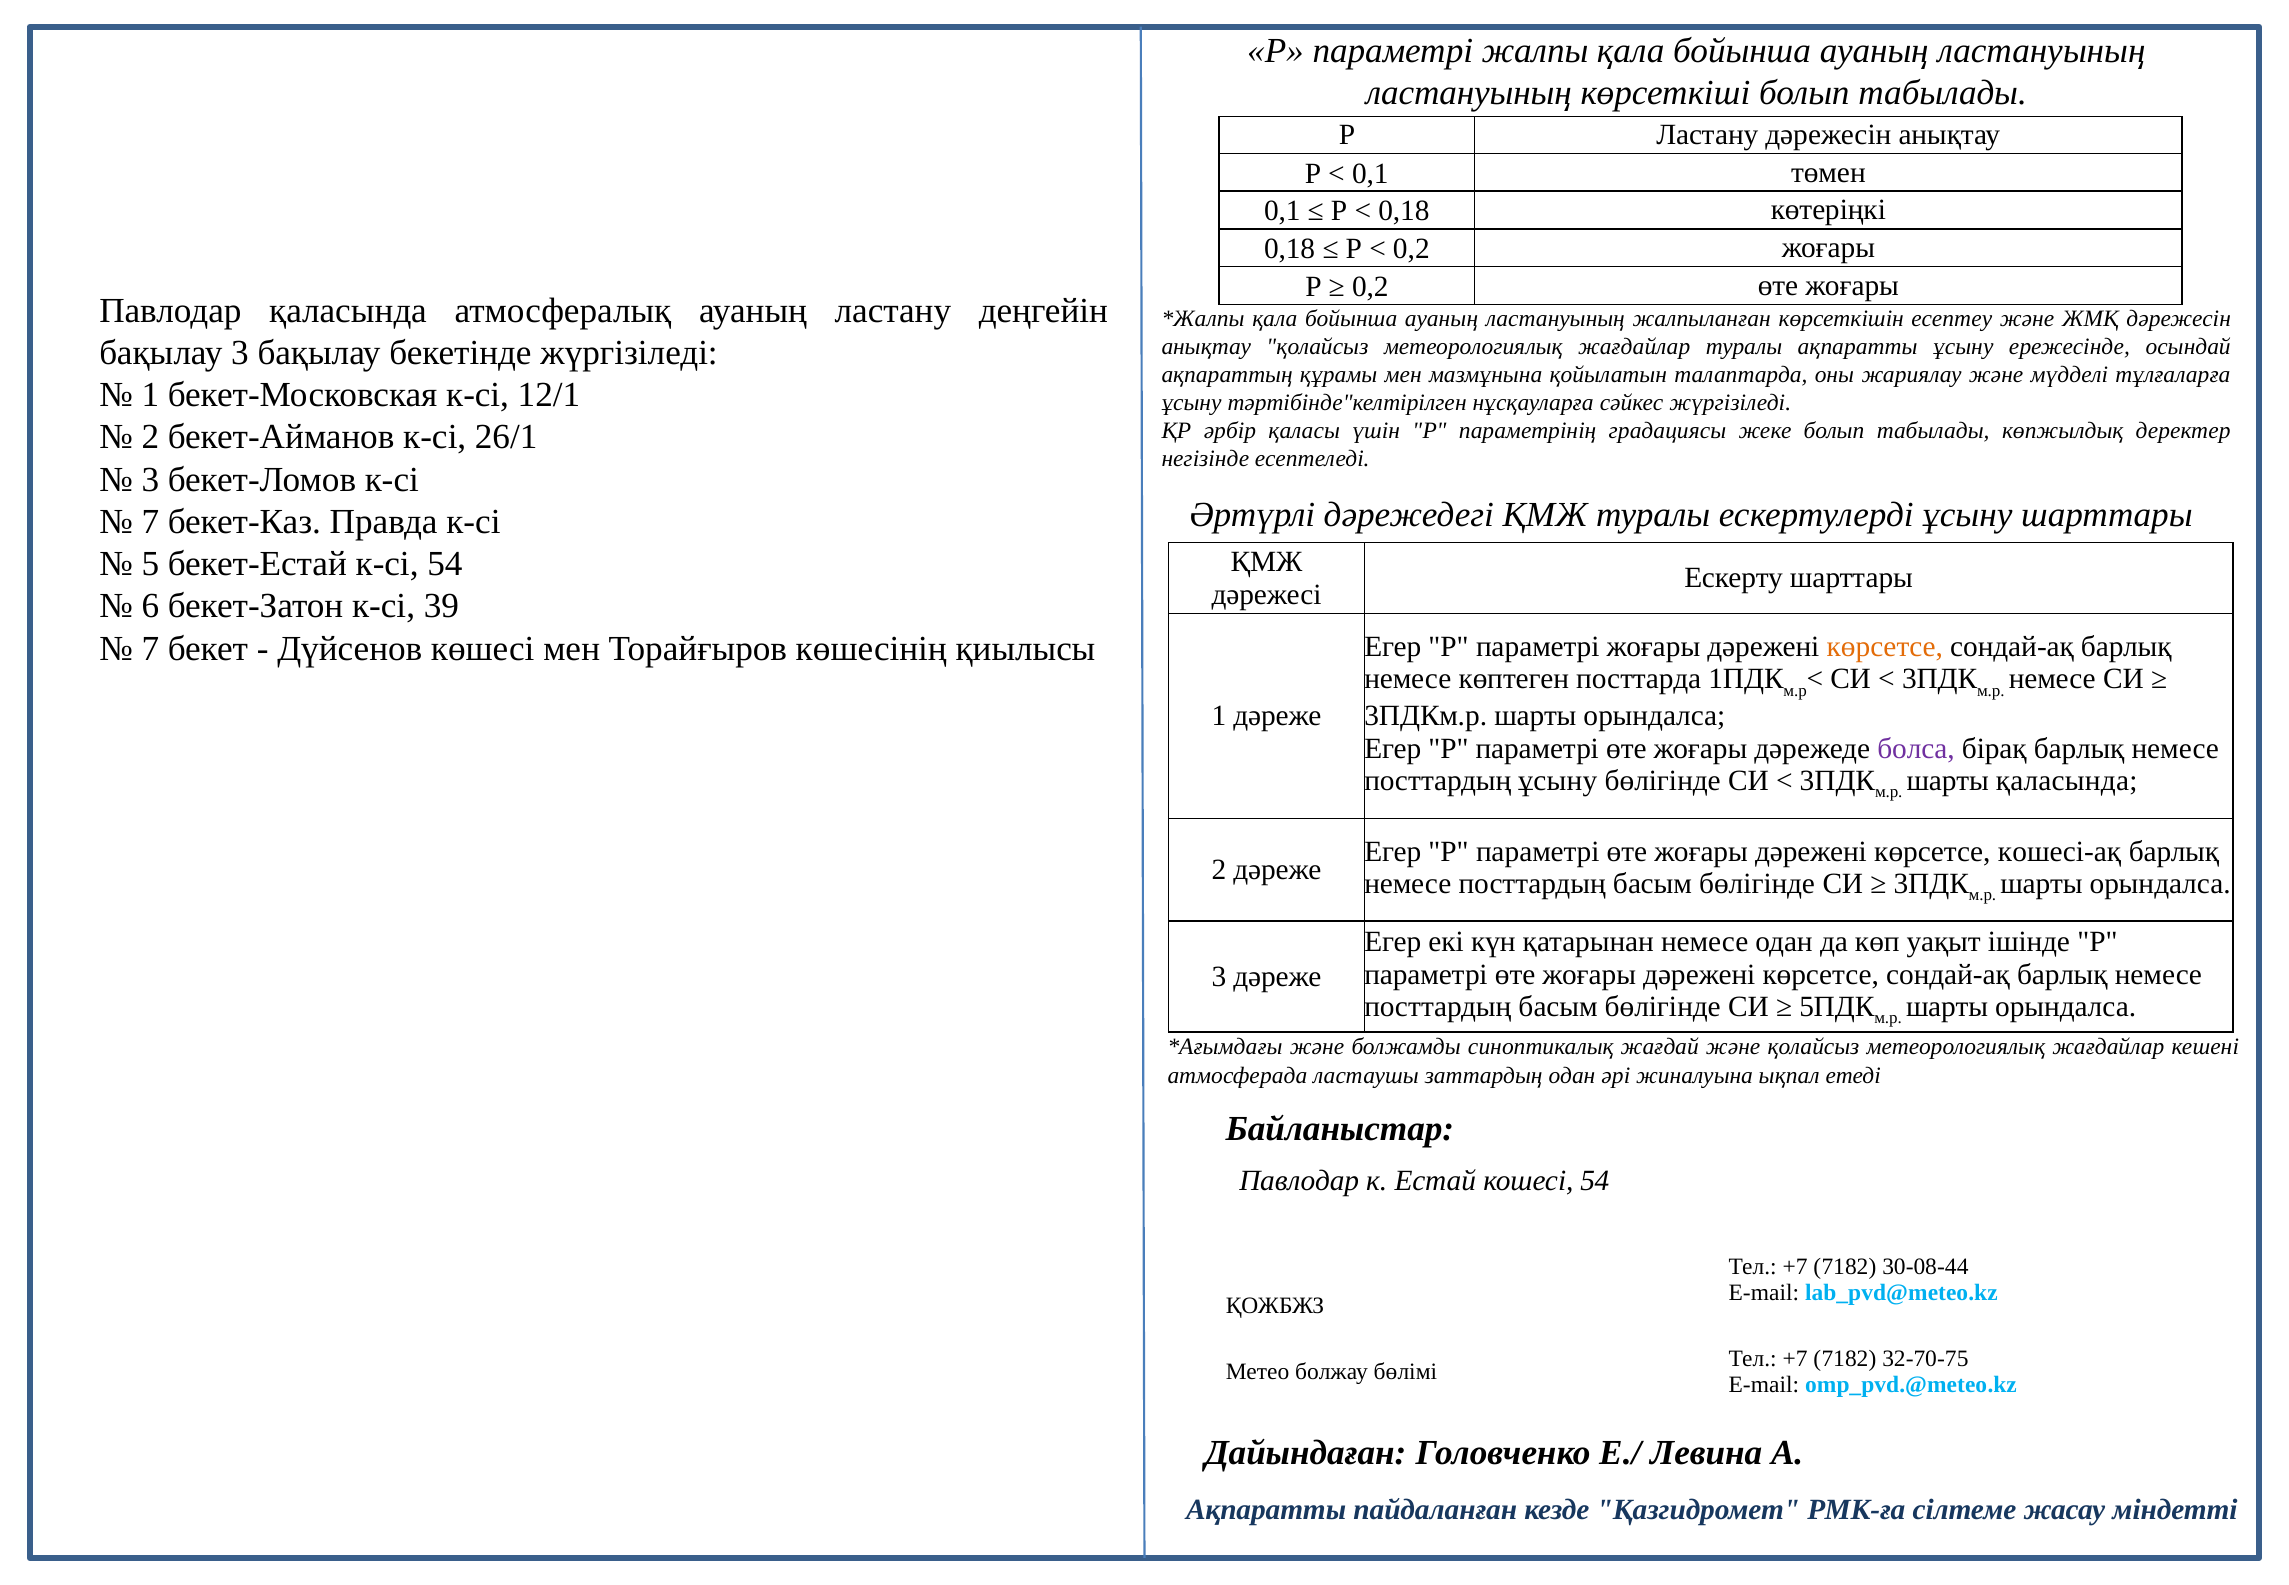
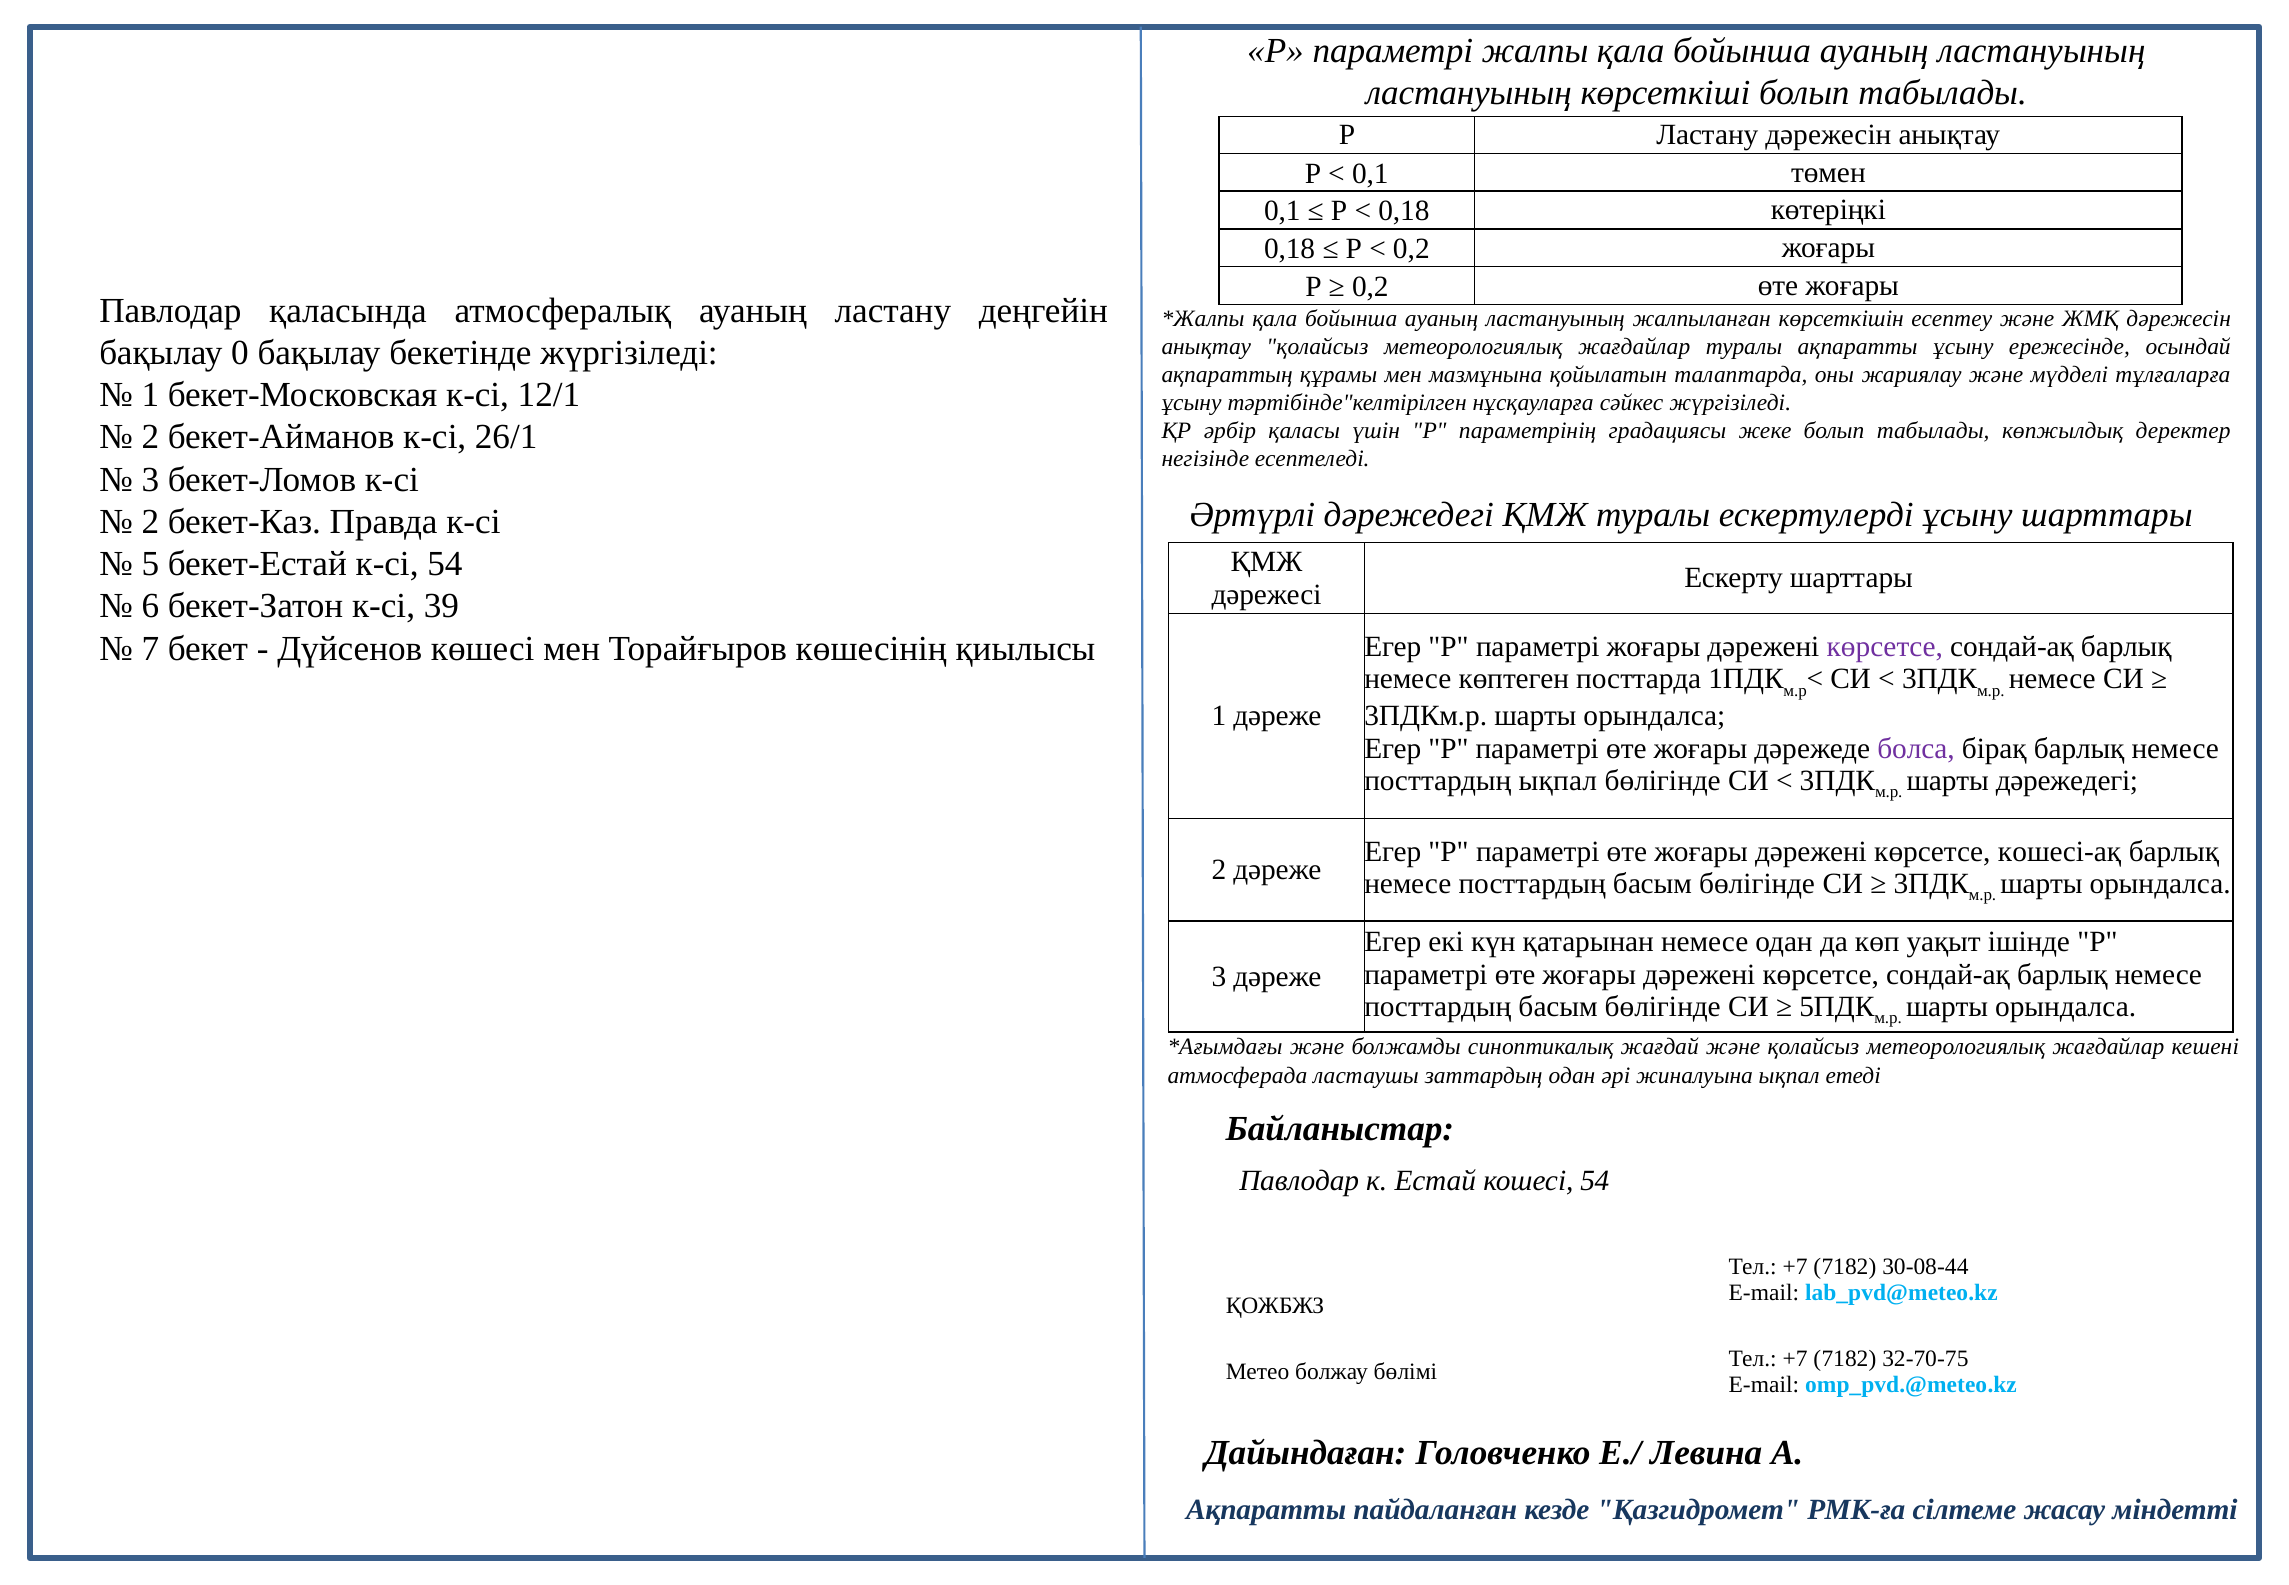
бақылау 3: 3 -> 0
7 at (150, 522): 7 -> 2
көрсетсе at (1885, 647) colour: orange -> purple
посттардың ұсыну: ұсыну -> ықпал
шарты қаласында: қаласында -> дәрежедегі
